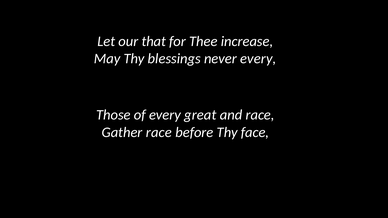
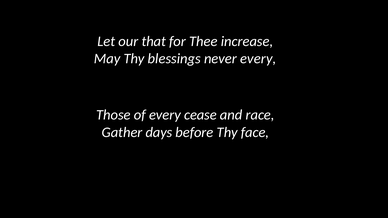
great: great -> cease
Gather race: race -> days
